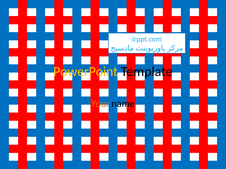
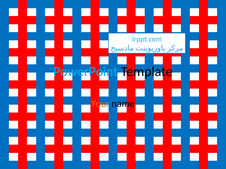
PowerPoint colour: yellow -> light blue
